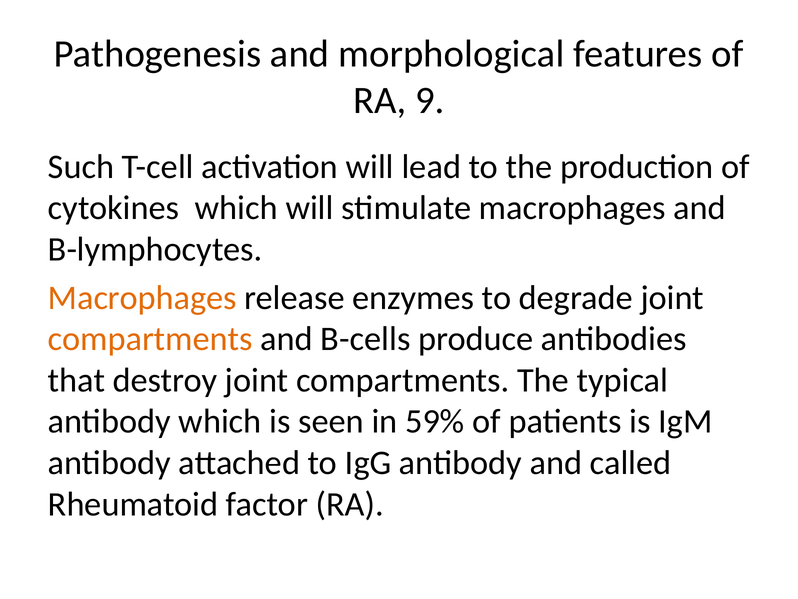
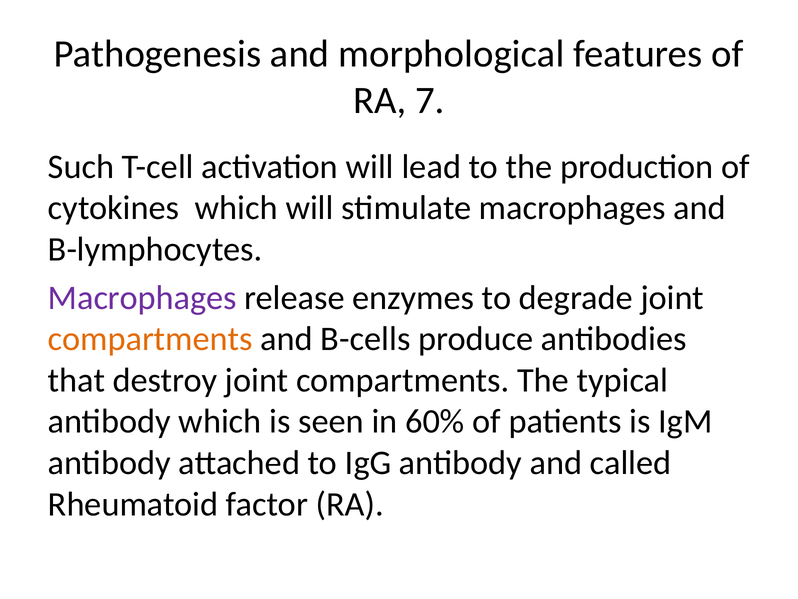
9: 9 -> 7
Macrophages at (142, 298) colour: orange -> purple
59%: 59% -> 60%
